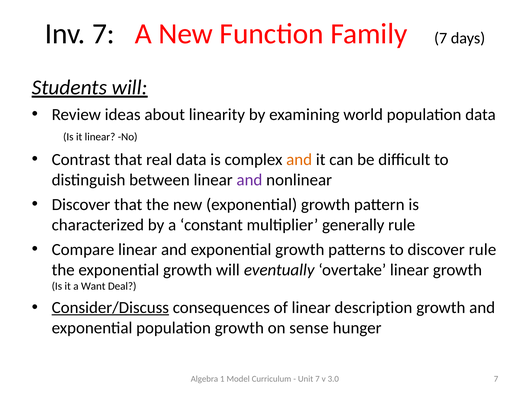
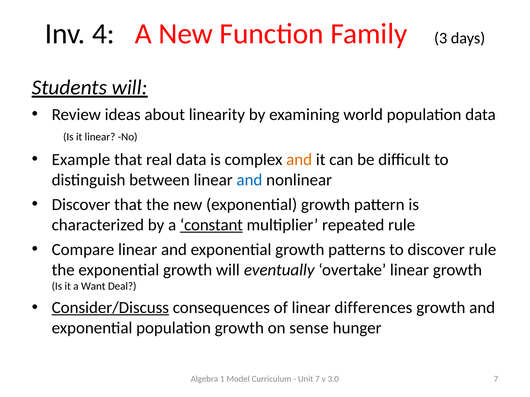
Inv 7: 7 -> 4
Family 7: 7 -> 3
Contrast: Contrast -> Example
and at (249, 180) colour: purple -> blue
constant underline: none -> present
generally: generally -> repeated
description: description -> differences
